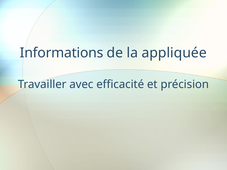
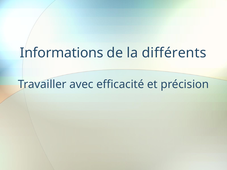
appliquée: appliquée -> différents
